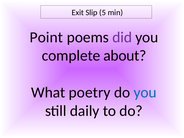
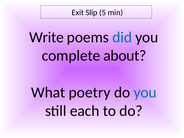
Point: Point -> Write
did colour: purple -> blue
daily: daily -> each
